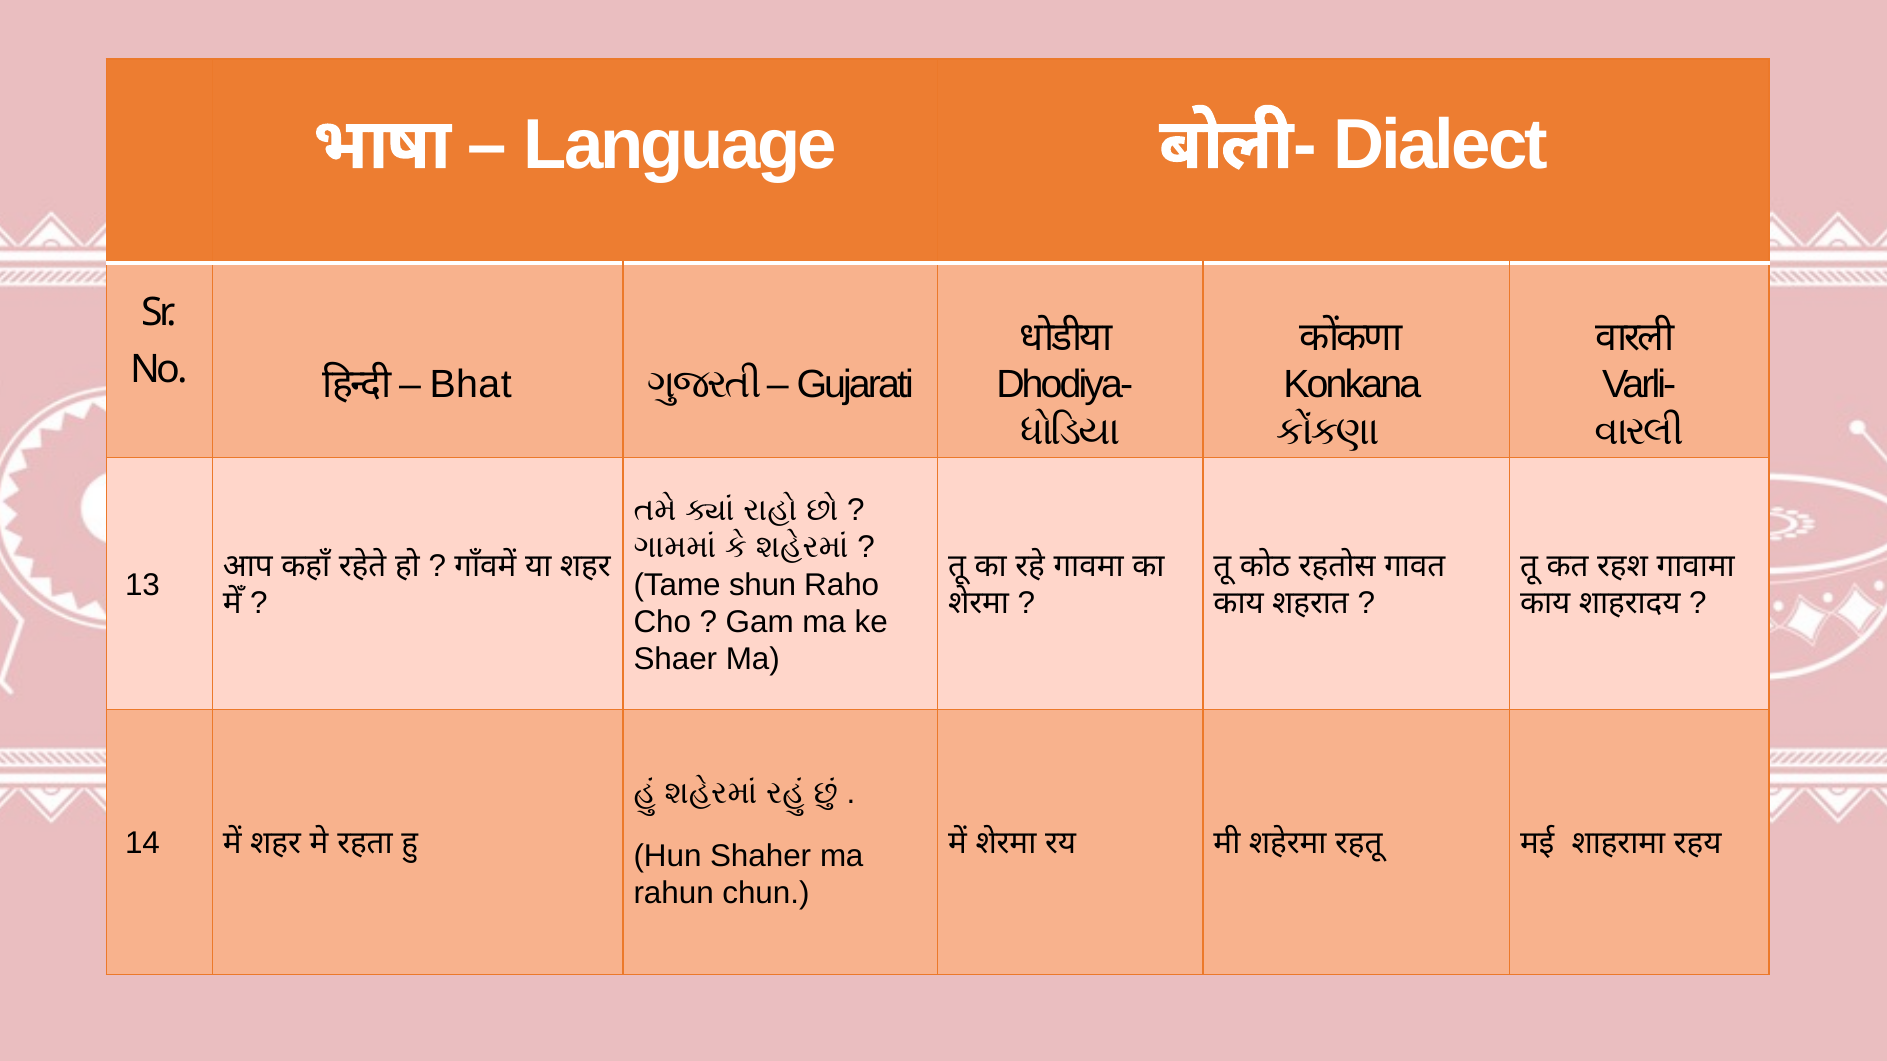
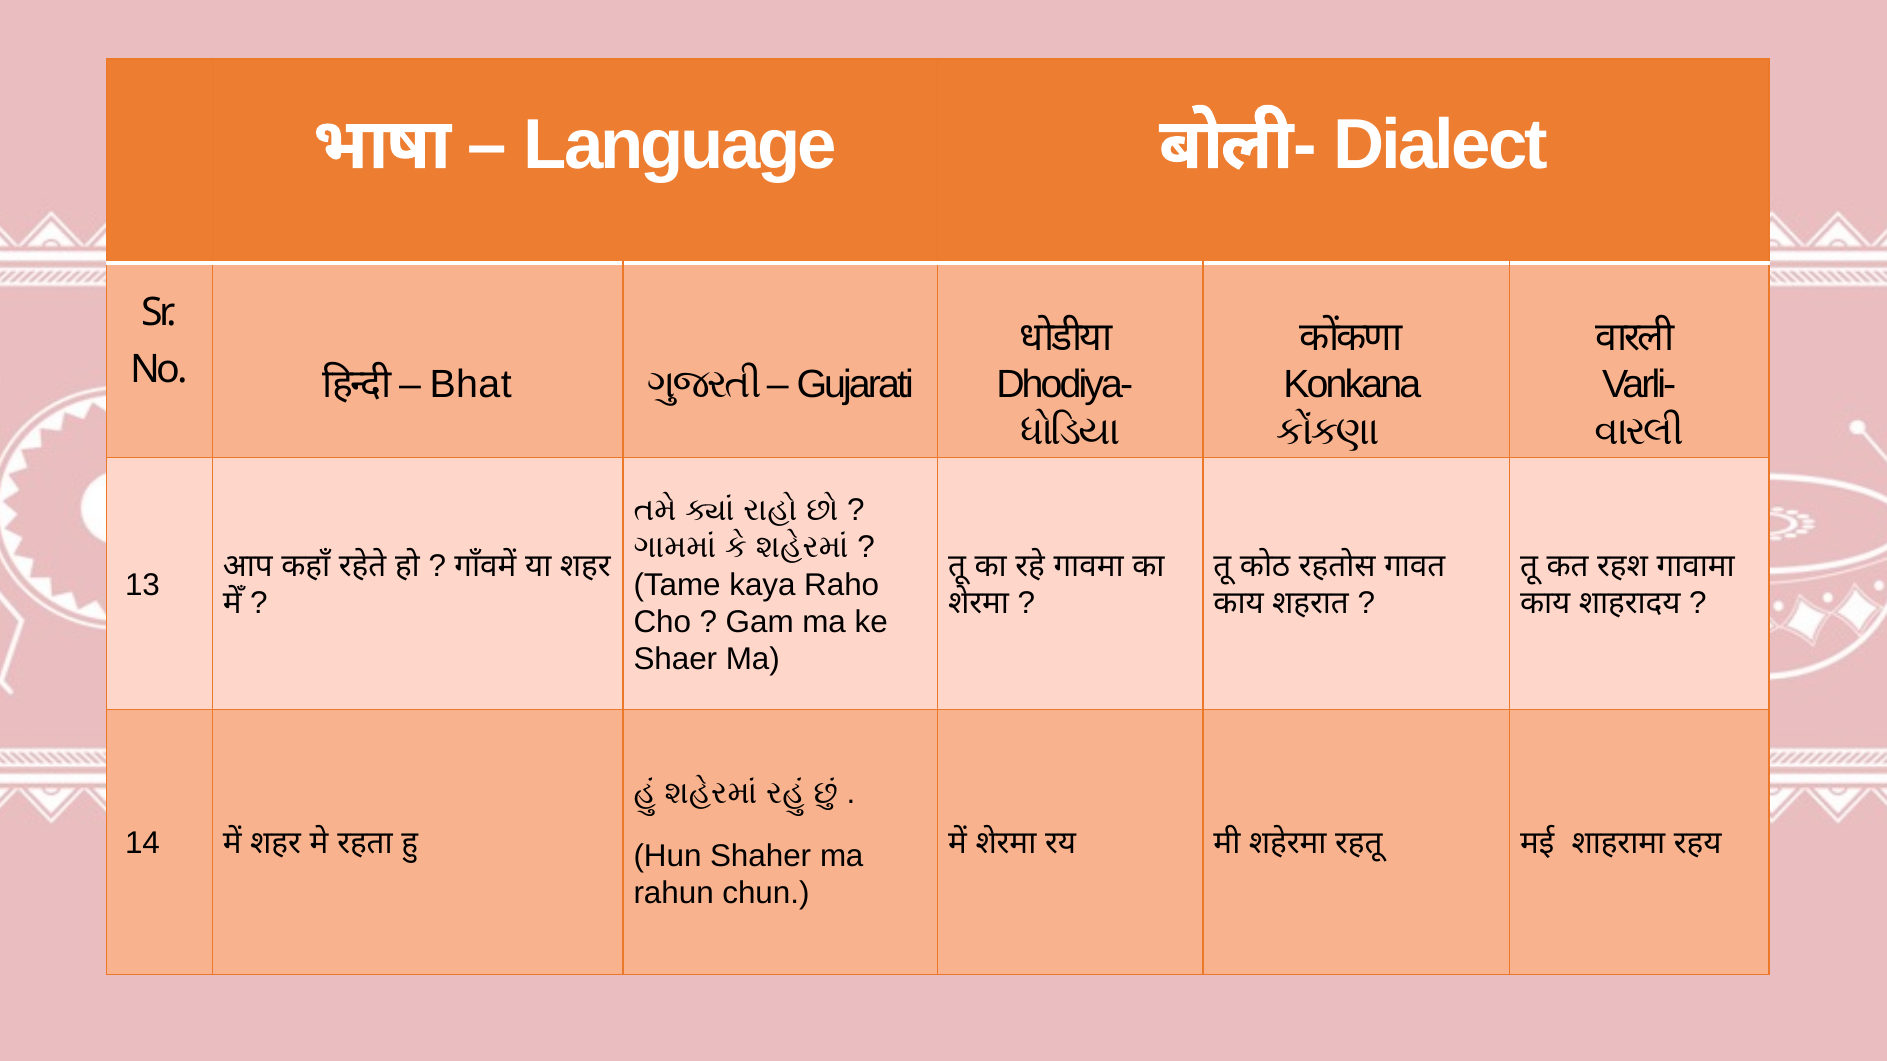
shun: shun -> kaya
